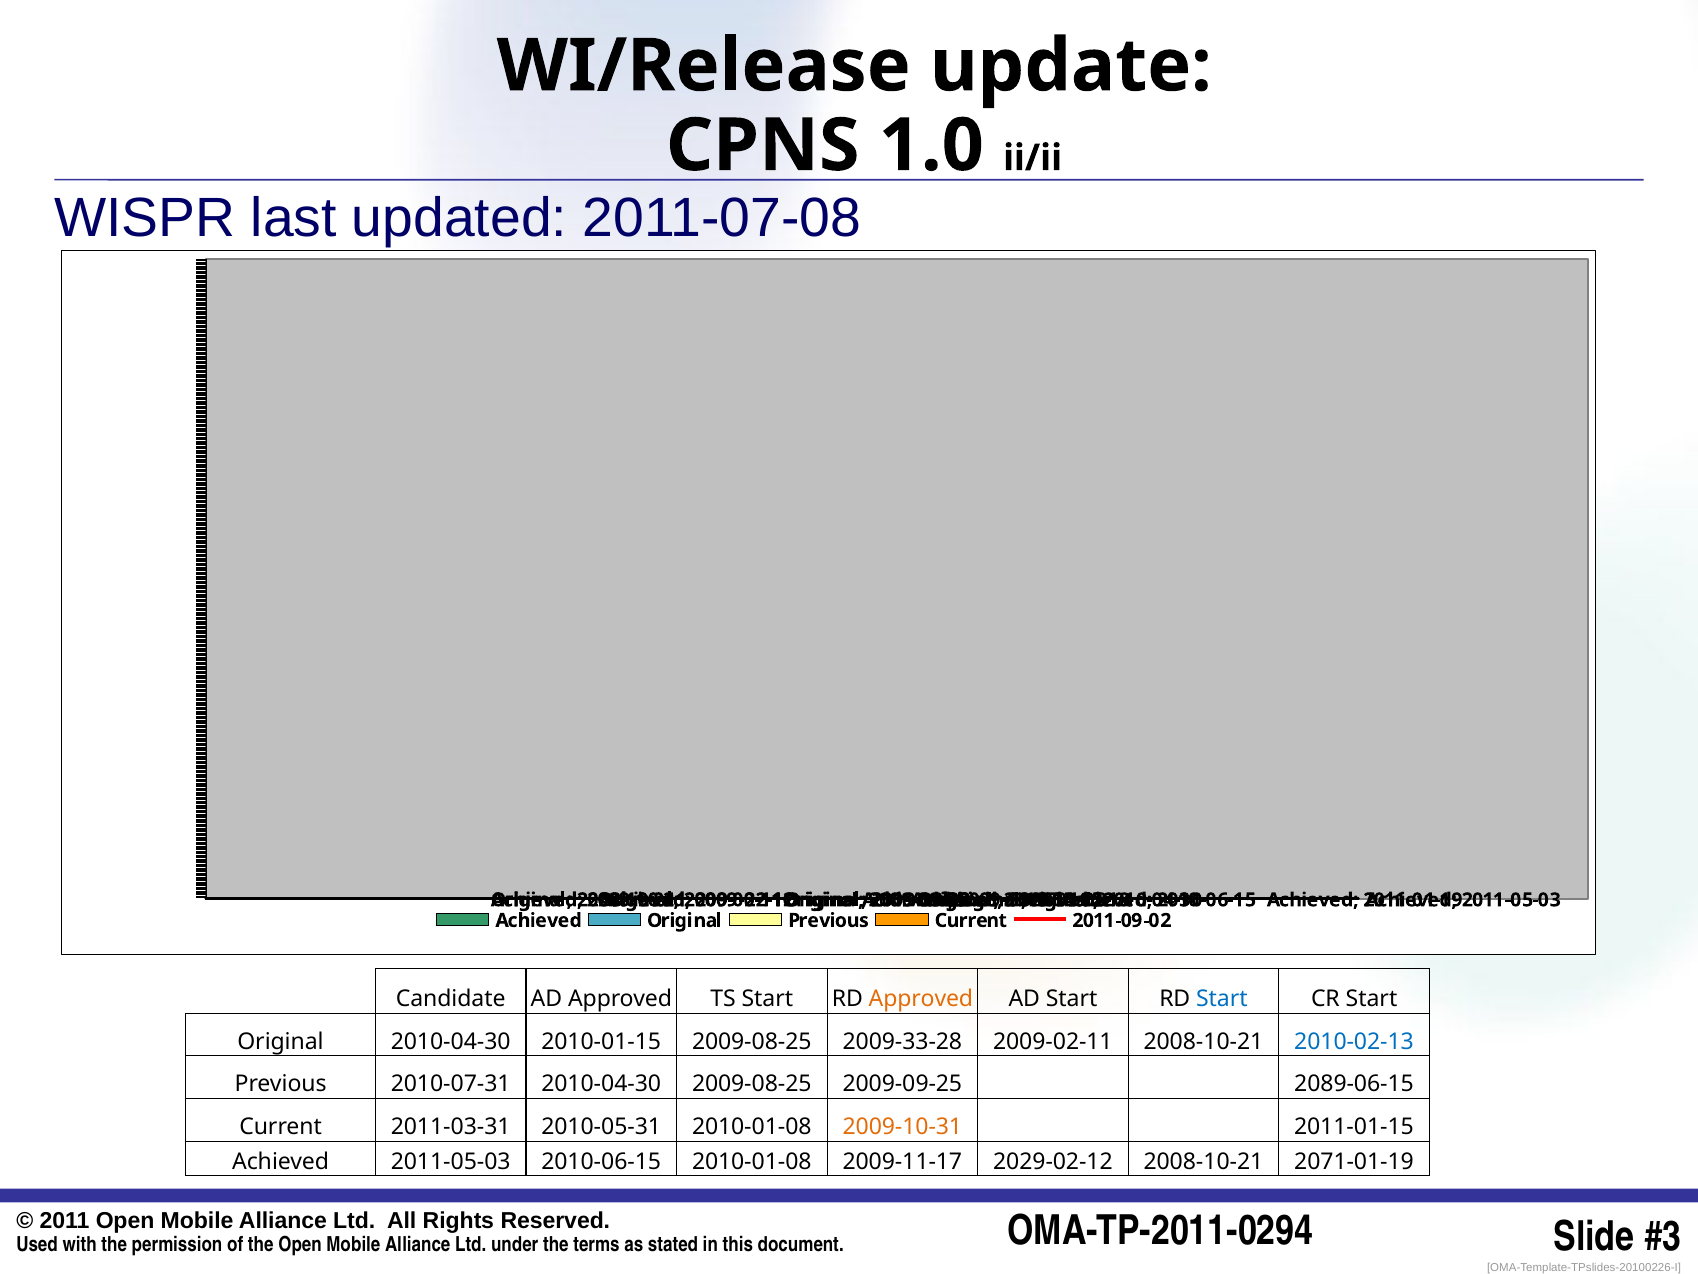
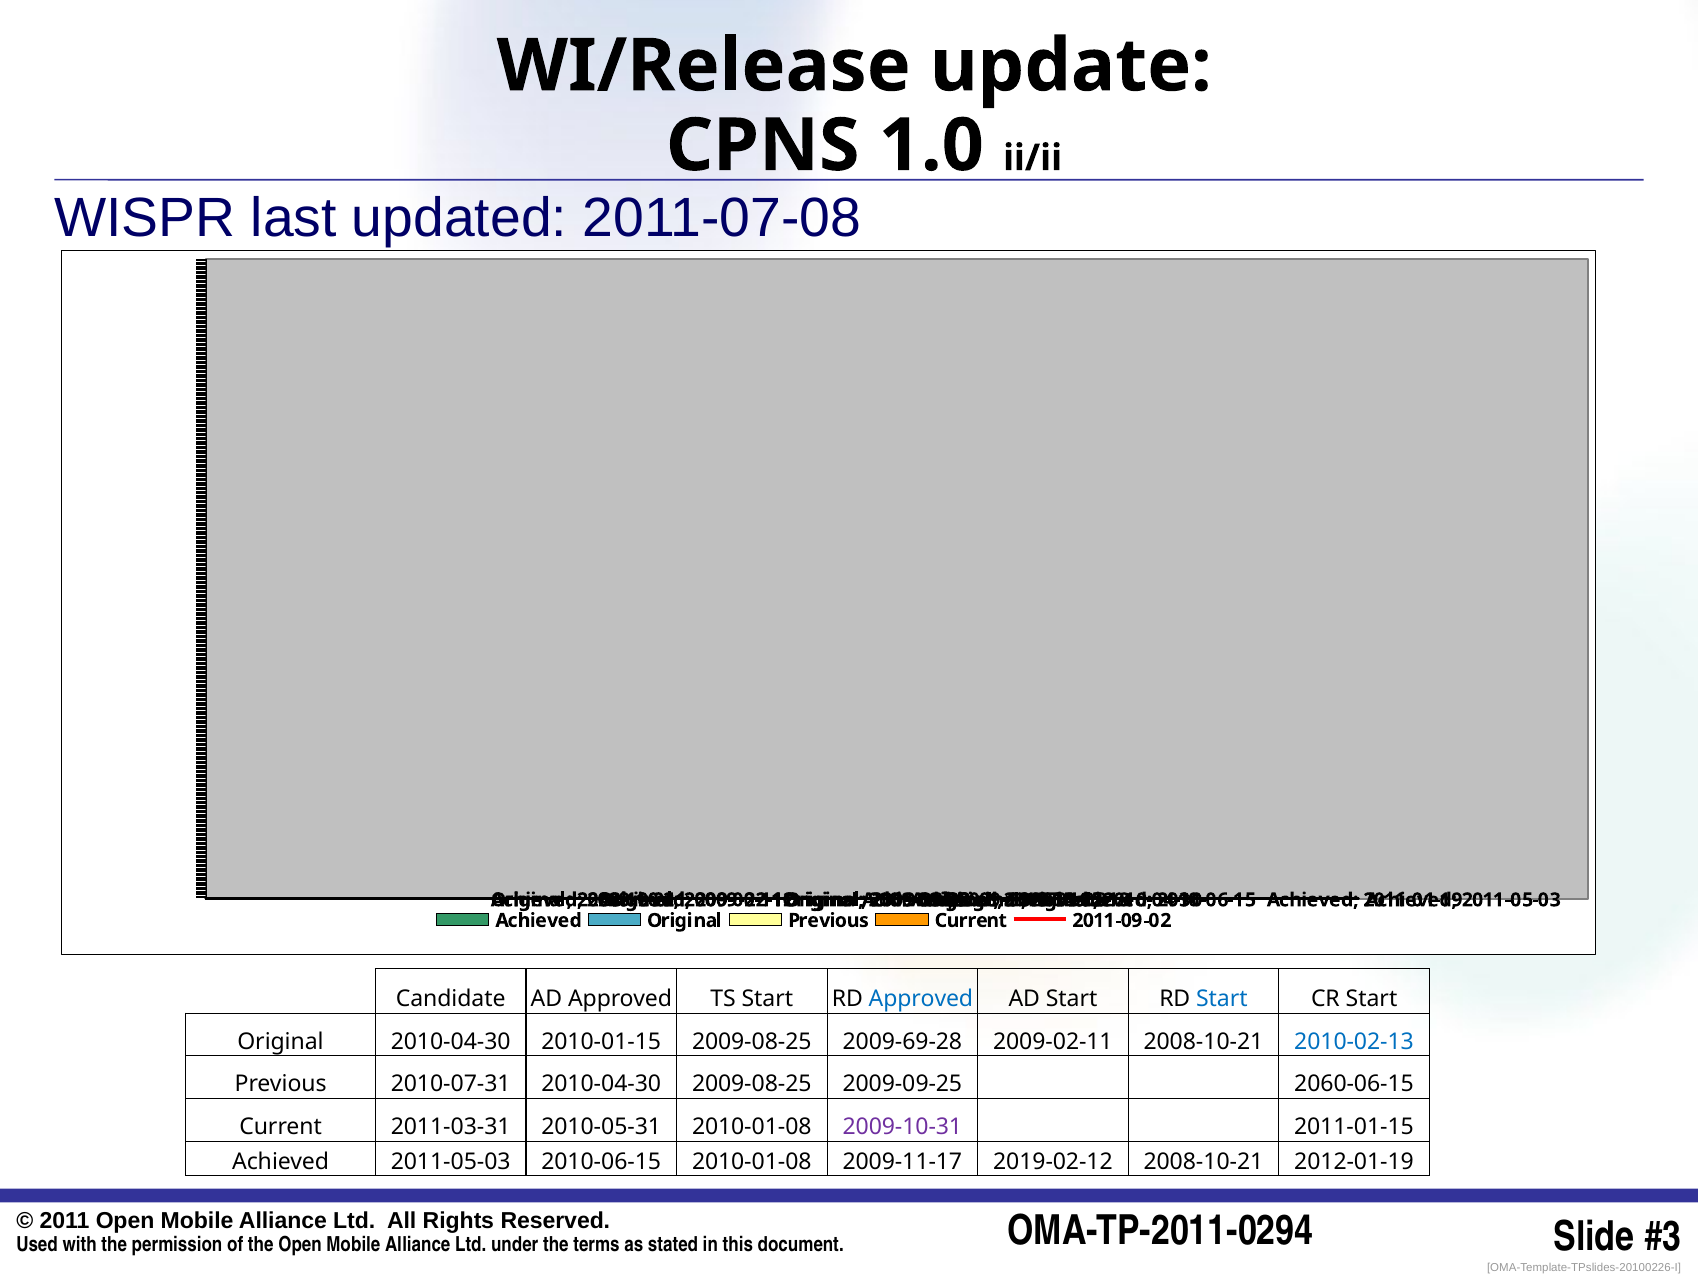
Approved at (921, 999) colour: orange -> blue
2009-33-28: 2009-33-28 -> 2009-69-28
2089-06-15: 2089-06-15 -> 2060-06-15
2009-10-31 colour: orange -> purple
2029-02-12: 2029-02-12 -> 2019-02-12
2071-01-19: 2071-01-19 -> 2012-01-19
